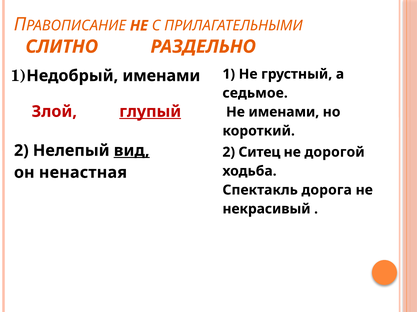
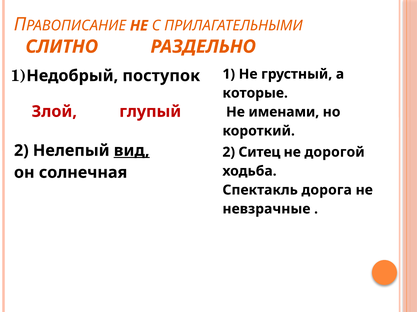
Недобрый именами: именами -> поступок
седьмое: седьмое -> которые
глупый underline: present -> none
ненастная: ненастная -> солнечная
некрасивый: некрасивый -> невзрачные
